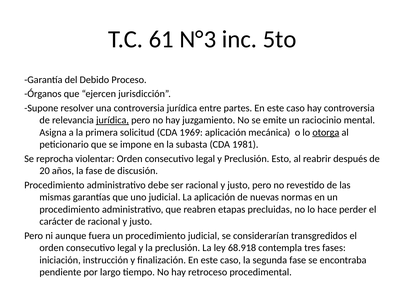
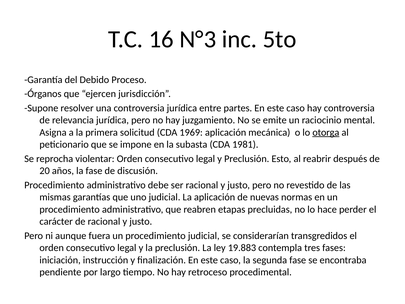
61: 61 -> 16
jurídica at (113, 120) underline: present -> none
68.918: 68.918 -> 19.883
